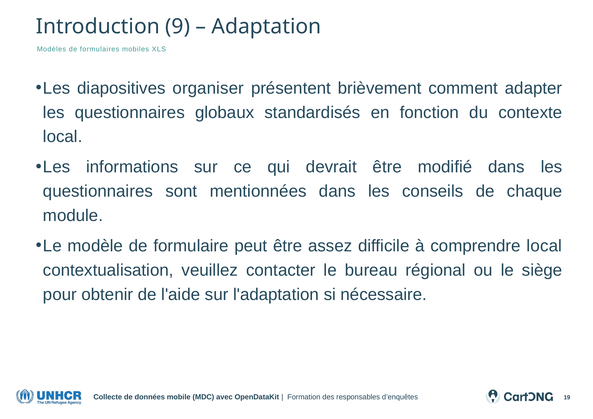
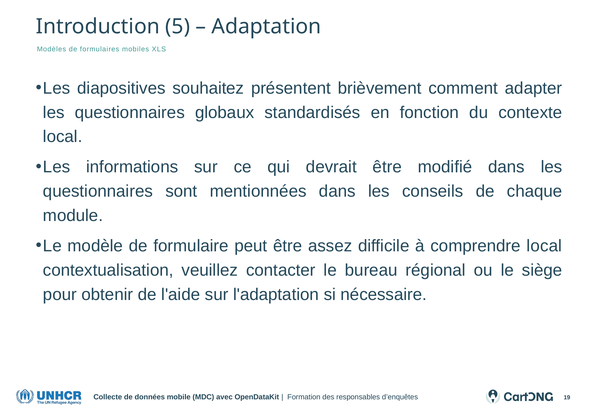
9: 9 -> 5
organiser: organiser -> souhaitez
